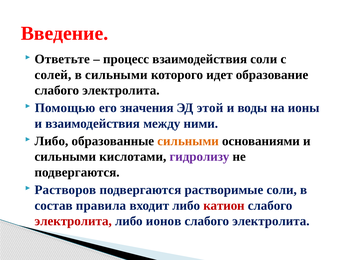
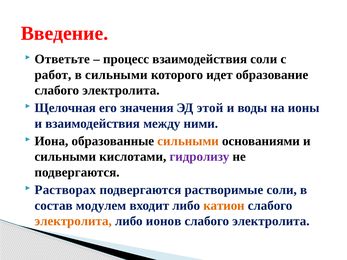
солей: солей -> работ
Помощью: Помощью -> Щелочная
Либо at (51, 141): Либо -> Иона
Растворов: Растворов -> Растворах
правила: правила -> модулем
катион colour: red -> orange
электролита at (73, 221) colour: red -> orange
